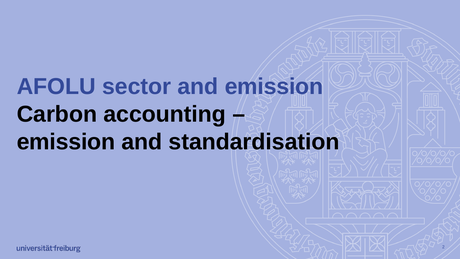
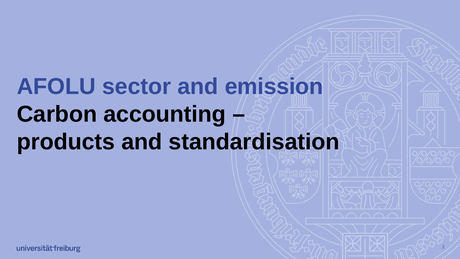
emission at (66, 142): emission -> products
